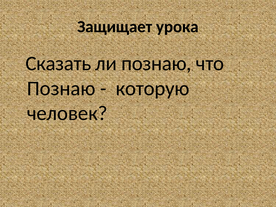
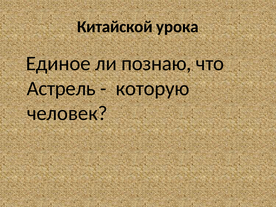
Защищает: Защищает -> Китайской
Сказать: Сказать -> Единое
Познаю at (61, 88): Познаю -> Астрель
